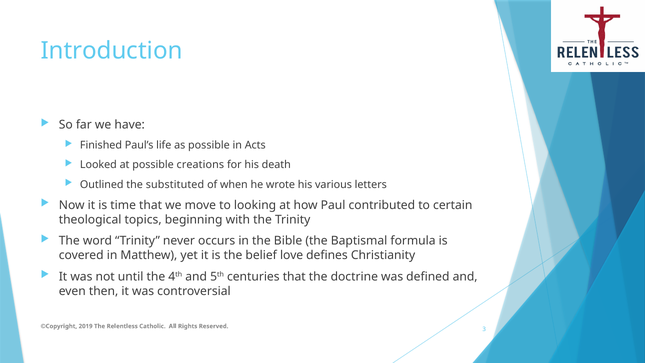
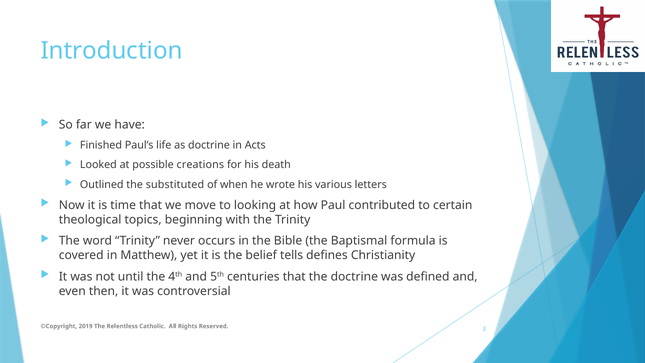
as possible: possible -> doctrine
love: love -> tells
